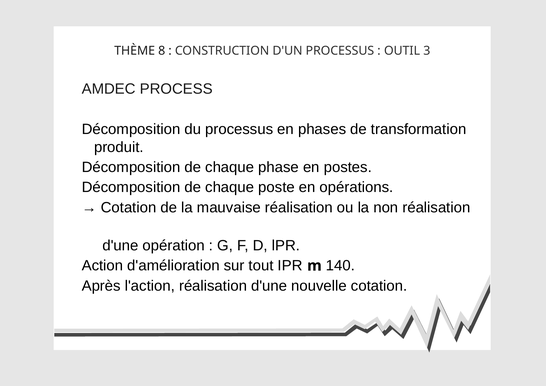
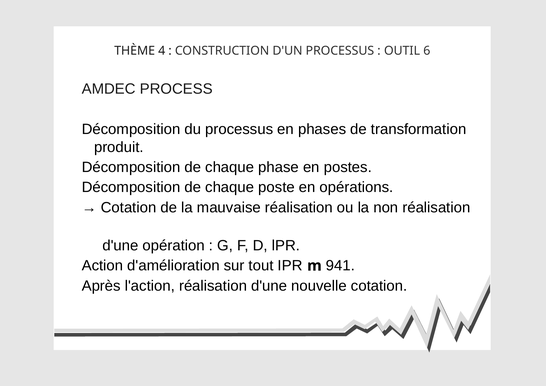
8: 8 -> 4
3: 3 -> 6
140: 140 -> 941
